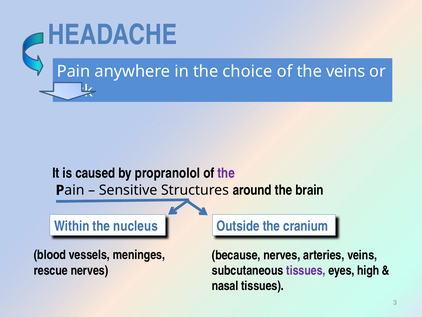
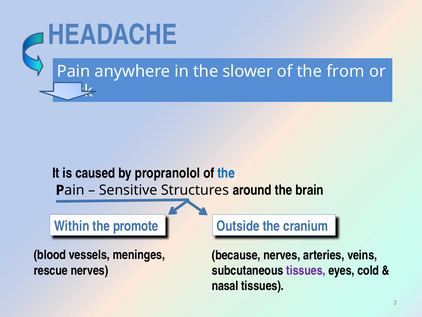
choice: choice -> slower
the veins: veins -> from
the at (226, 173) colour: purple -> blue
nucleus: nucleus -> promote
high: high -> cold
